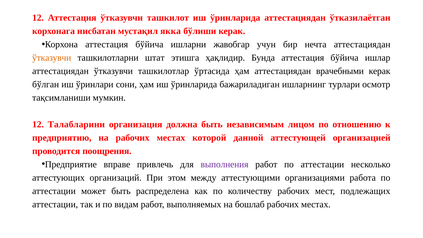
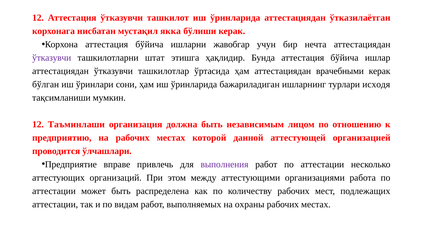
ўтказувчи at (52, 58) colour: orange -> purple
осмотр: осмотр -> исходя
Талабларини: Талабларини -> Таъминлаши
поощрения: поощрения -> ўлчашлари
бошлаб: бошлаб -> охраны
